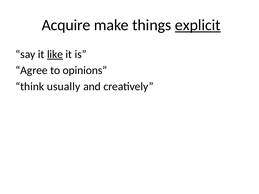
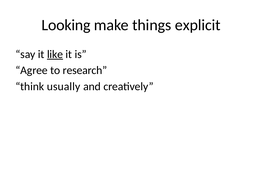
Acquire: Acquire -> Looking
explicit underline: present -> none
opinions: opinions -> research
